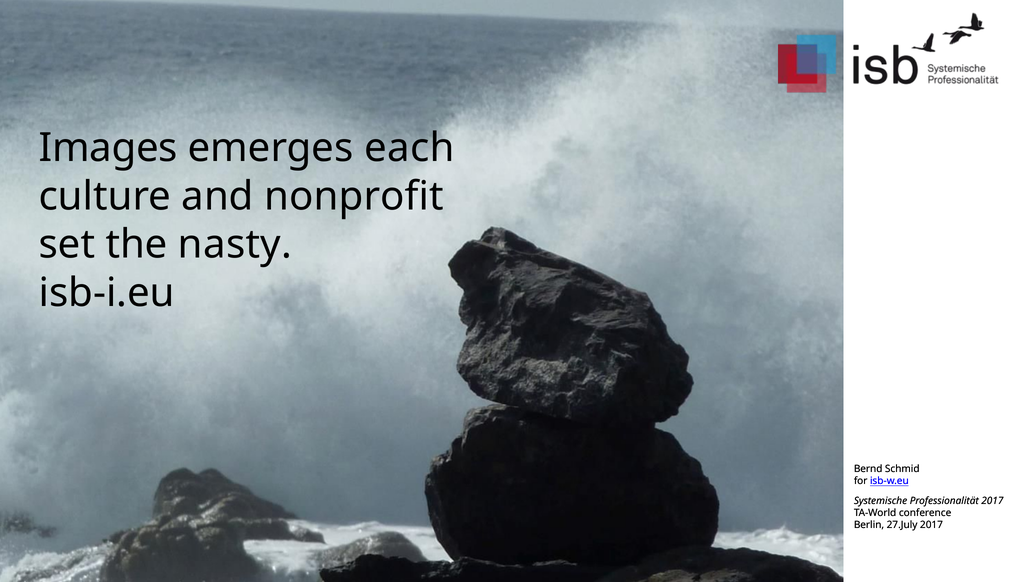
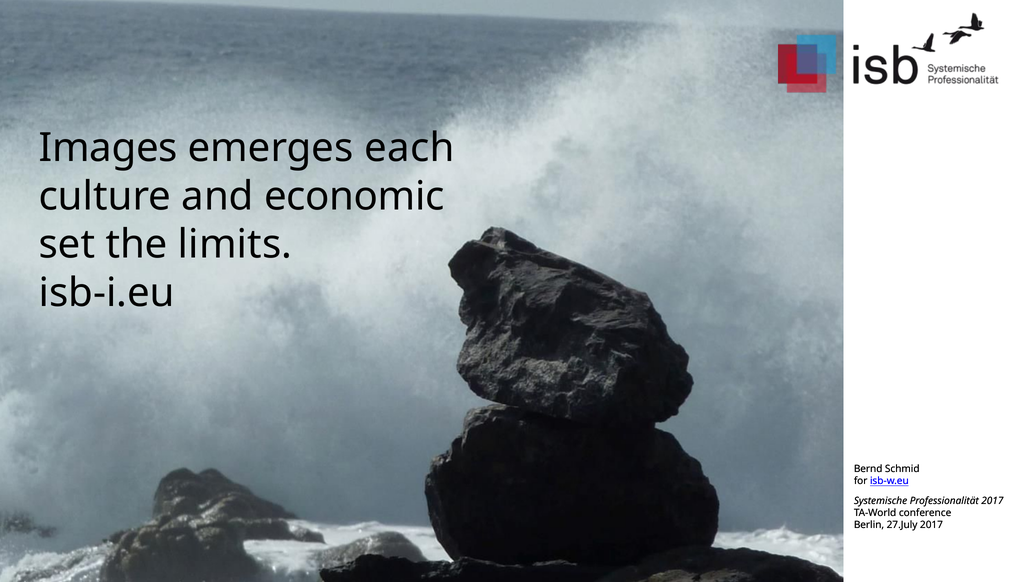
nonprofit: nonprofit -> economic
nasty: nasty -> limits
